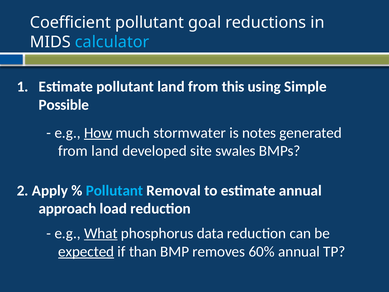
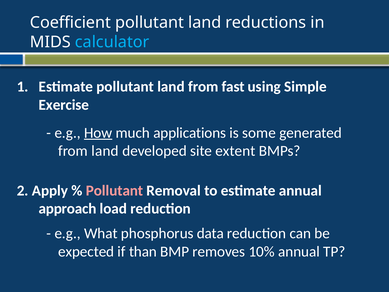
goal at (205, 22): goal -> land
this: this -> fast
Possible: Possible -> Exercise
stormwater: stormwater -> applications
notes: notes -> some
swales: swales -> extent
Pollutant at (115, 190) colour: light blue -> pink
What underline: present -> none
expected underline: present -> none
60%: 60% -> 10%
